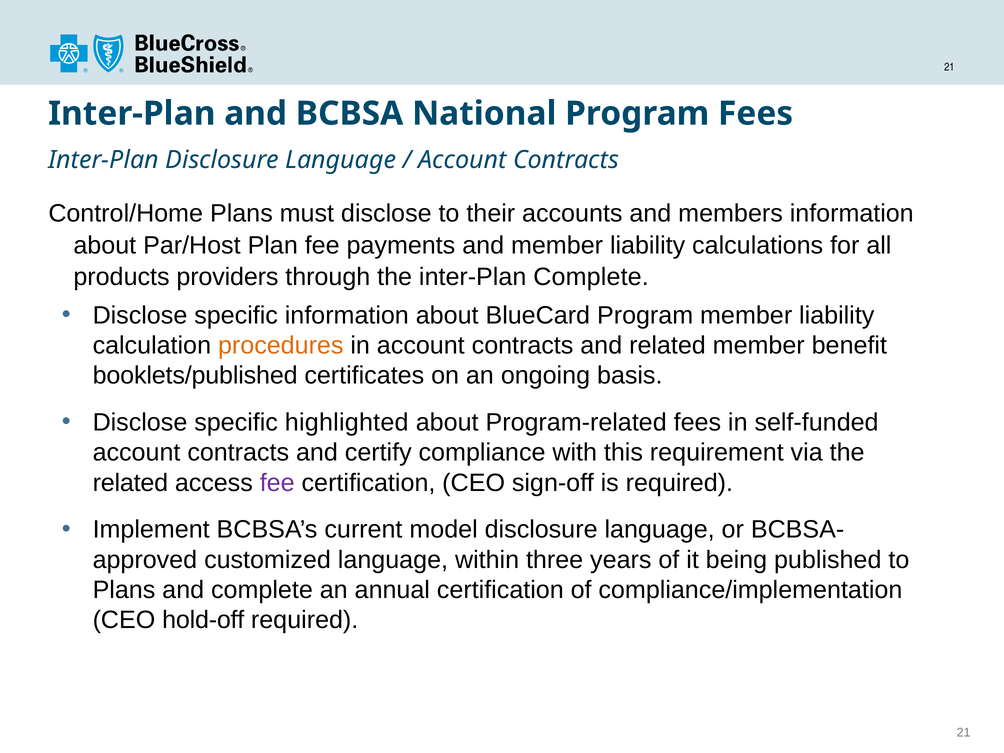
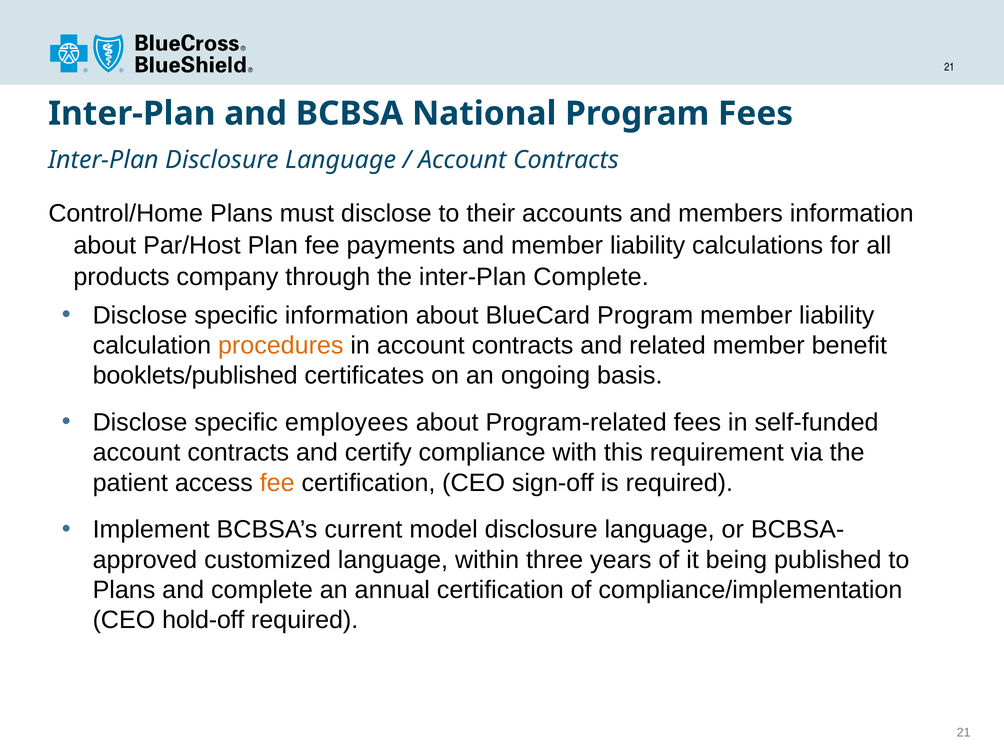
providers: providers -> company
highlighted: highlighted -> employees
related at (130, 483): related -> patient
fee at (277, 483) colour: purple -> orange
